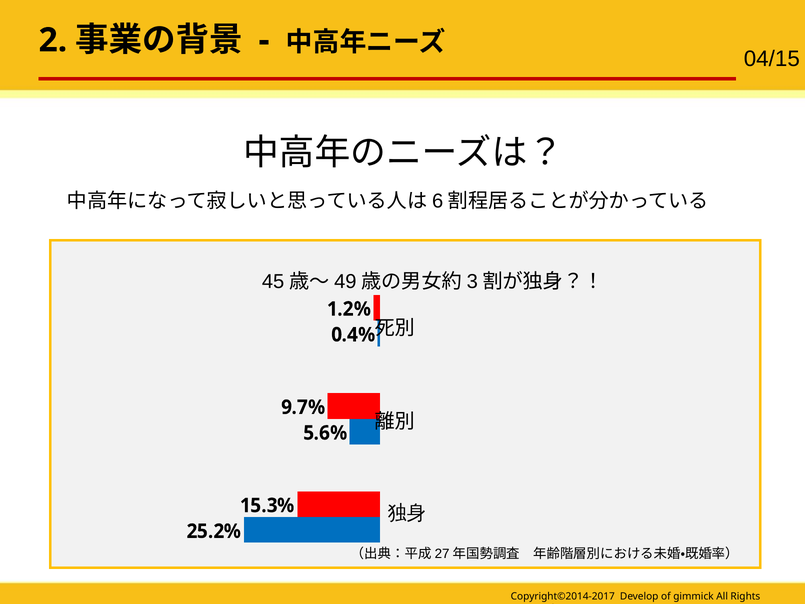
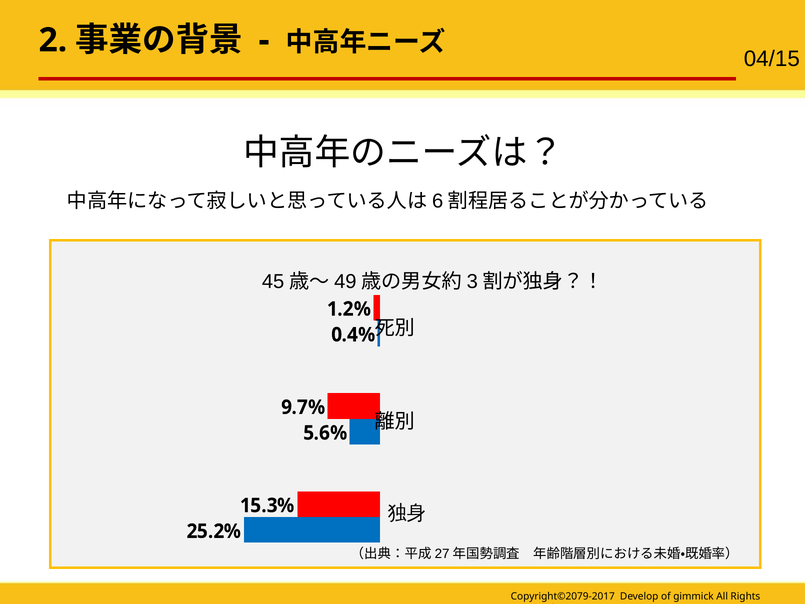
Copyright©2014-2017: Copyright©2014-2017 -> Copyright©2079-2017
